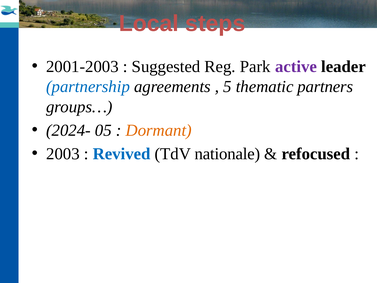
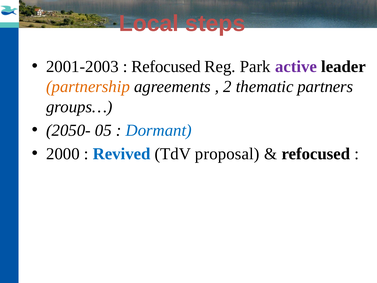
Suggested at (166, 66): Suggested -> Refocused
partnership colour: blue -> orange
5: 5 -> 2
2024-: 2024- -> 2050-
Dormant colour: orange -> blue
2003: 2003 -> 2000
nationale: nationale -> proposal
